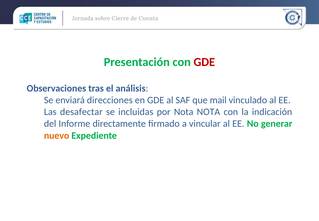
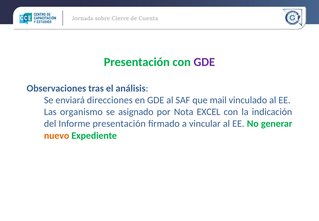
GDE at (204, 62) colour: red -> purple
desafectar: desafectar -> organismo
incluidas: incluidas -> asignado
Nota NOTA: NOTA -> EXCEL
Informe directamente: directamente -> presentación
